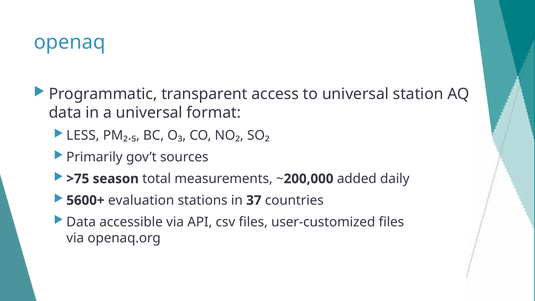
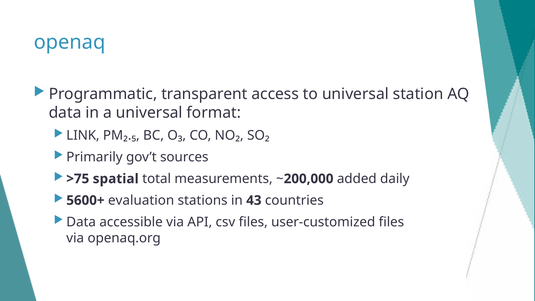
LESS: LESS -> LINK
season: season -> spatial
in 37: 37 -> 43
